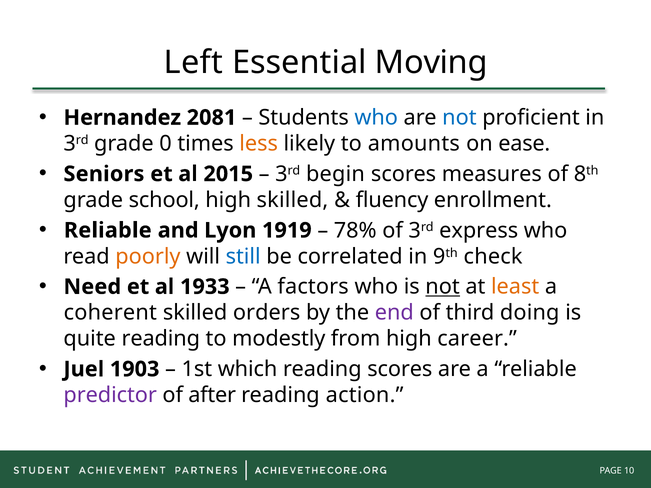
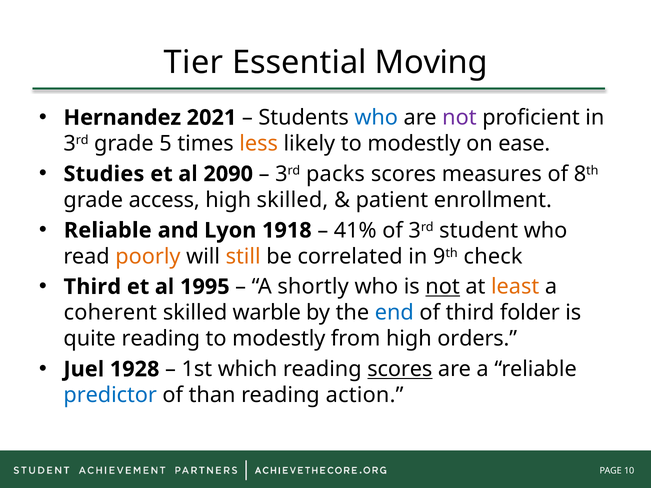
Left: Left -> Tier
2081: 2081 -> 2021
not at (459, 118) colour: blue -> purple
0: 0 -> 5
likely to amounts: amounts -> modestly
Seniors: Seniors -> Studies
2015: 2015 -> 2090
begin: begin -> packs
school: school -> access
fluency: fluency -> patient
1919: 1919 -> 1918
78%: 78% -> 41%
express: express -> student
still colour: blue -> orange
Need at (92, 287): Need -> Third
1933: 1933 -> 1995
factors: factors -> shortly
orders: orders -> warble
end colour: purple -> blue
doing: doing -> folder
career: career -> orders
1903: 1903 -> 1928
scores at (400, 369) underline: none -> present
predictor colour: purple -> blue
after: after -> than
